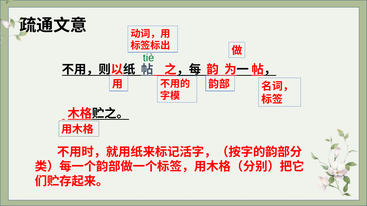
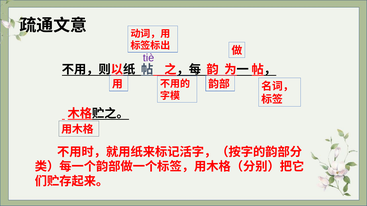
tiè colour: green -> purple
